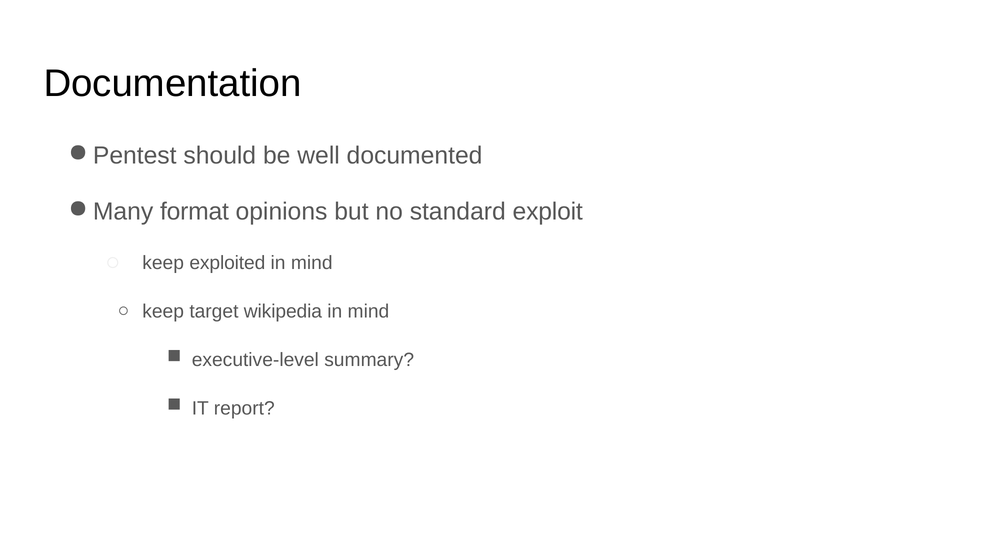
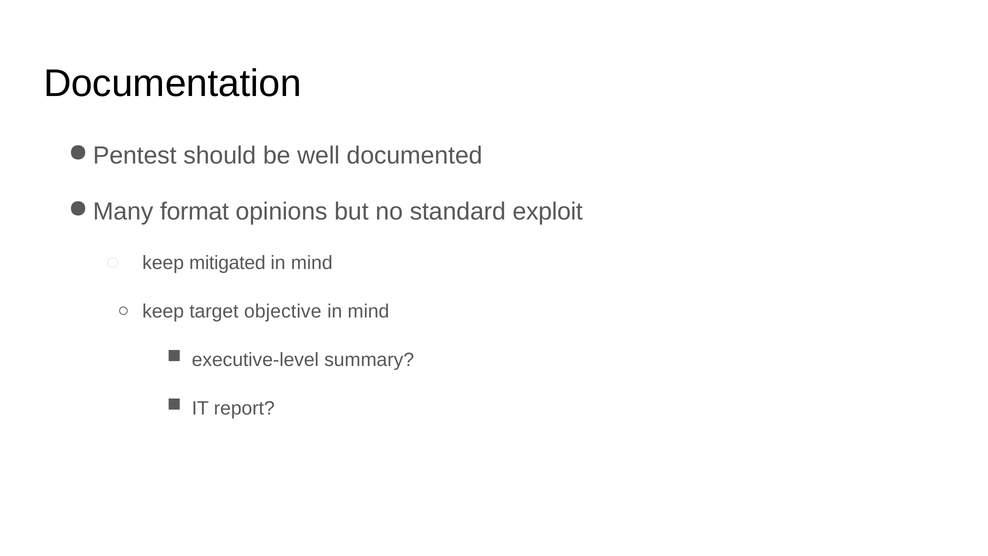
exploited: exploited -> mitigated
wikipedia: wikipedia -> objective
